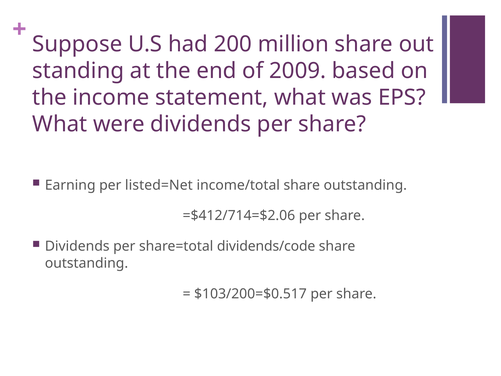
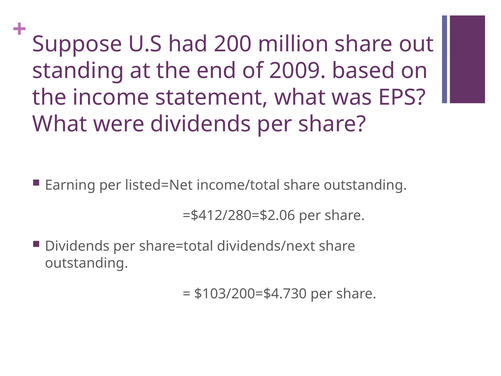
=$412/714=$2.06: =$412/714=$2.06 -> =$412/280=$2.06
dividends/code: dividends/code -> dividends/next
$103/200=$0.517: $103/200=$0.517 -> $103/200=$4.730
